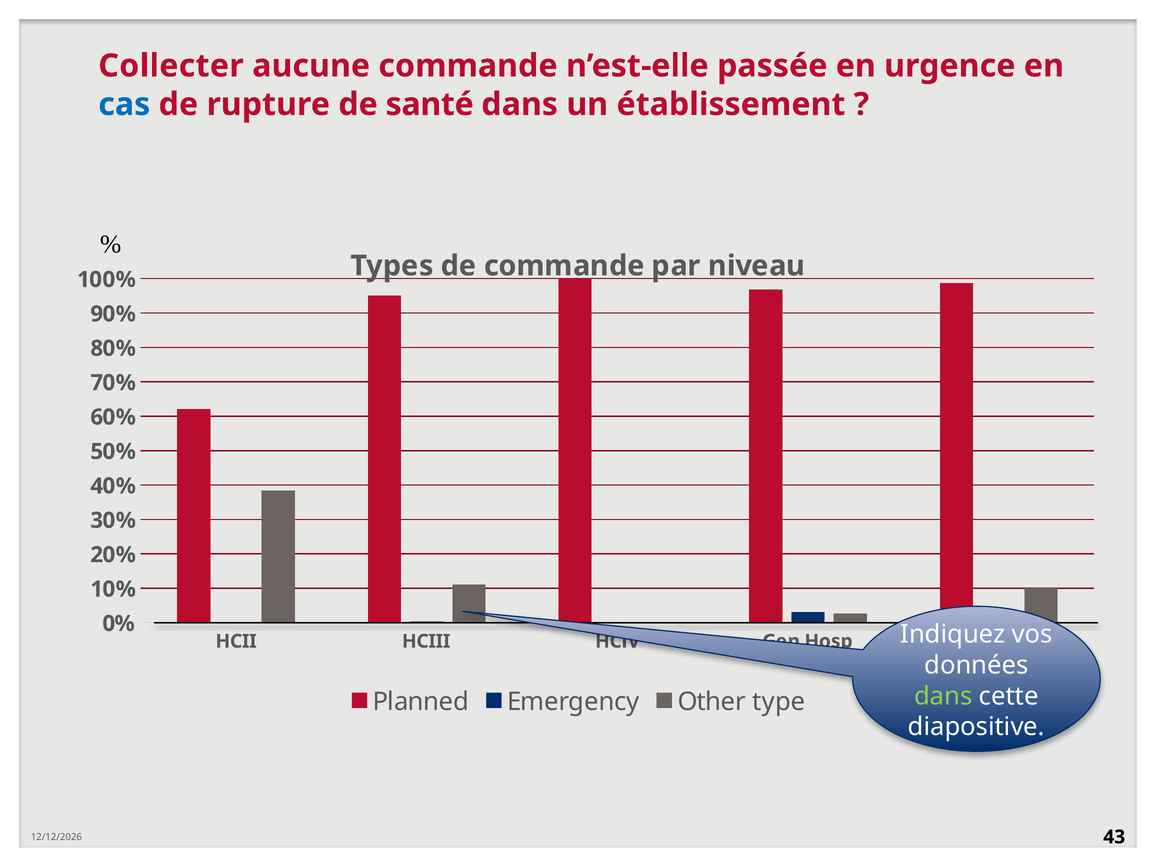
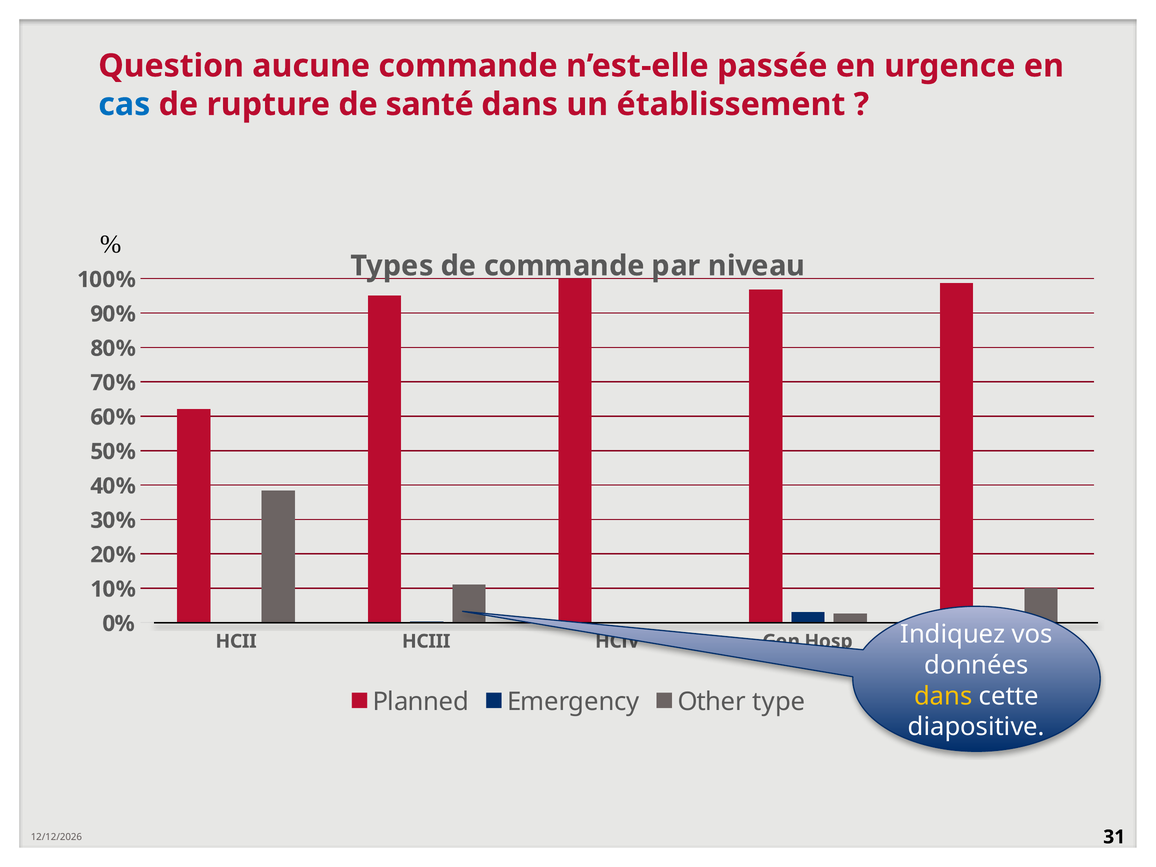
Collecter: Collecter -> Question
dans at (943, 696) colour: light green -> yellow
43: 43 -> 31
